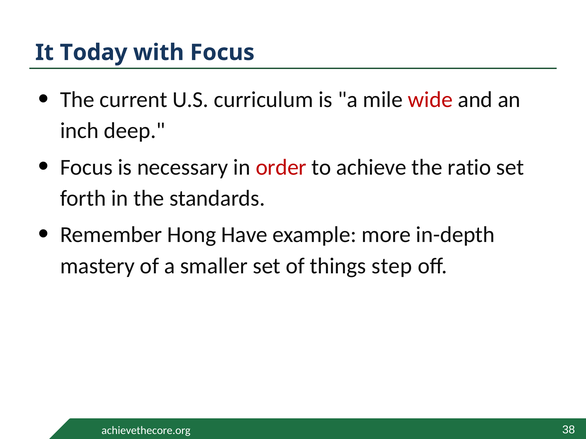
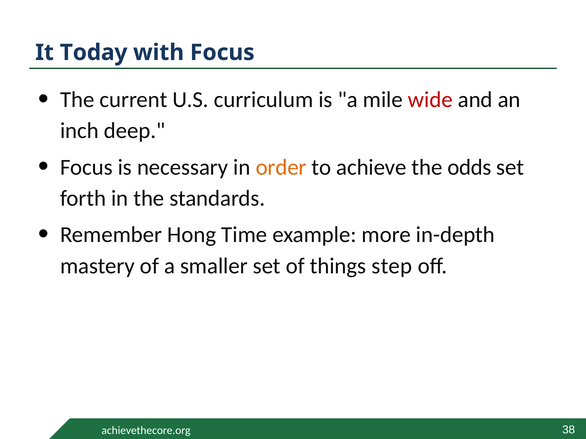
order colour: red -> orange
ratio: ratio -> odds
Have: Have -> Time
